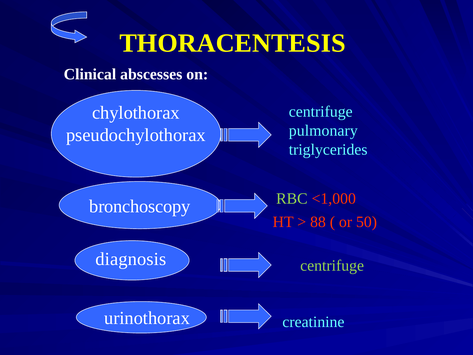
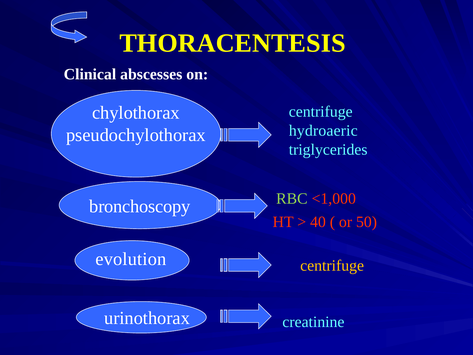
pulmonary: pulmonary -> hydroaeric
88: 88 -> 40
diagnosis: diagnosis -> evolution
centrifuge at (332, 265) colour: light green -> yellow
